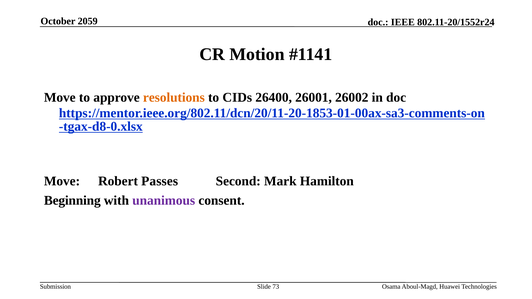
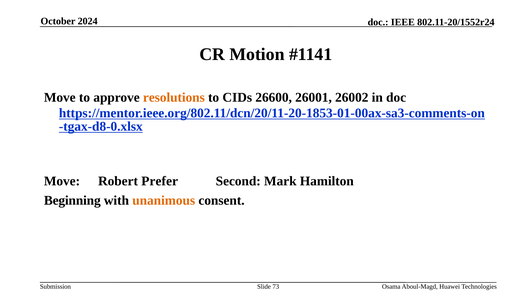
2059: 2059 -> 2024
26400: 26400 -> 26600
Passes: Passes -> Prefer
unanimous colour: purple -> orange
